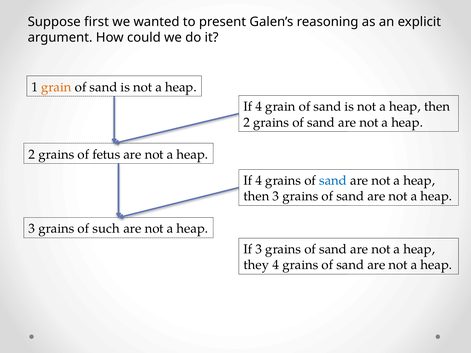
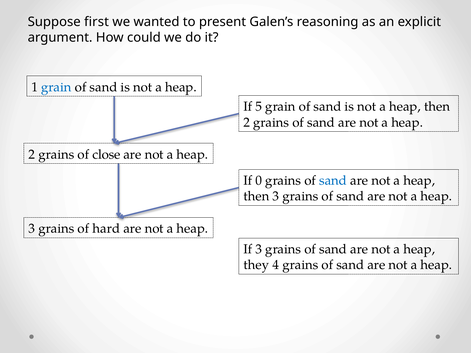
grain at (56, 87) colour: orange -> blue
4 at (259, 107): 4 -> 5
fetus: fetus -> close
4 at (259, 181): 4 -> 0
such: such -> hard
